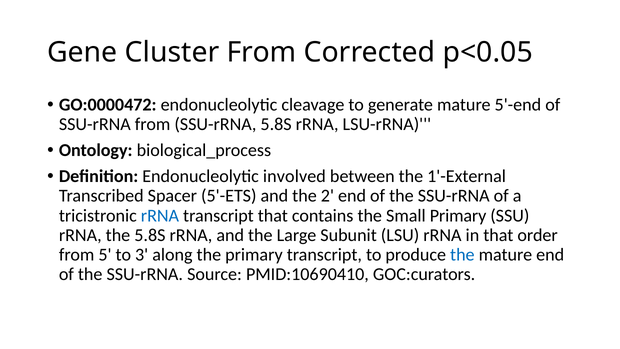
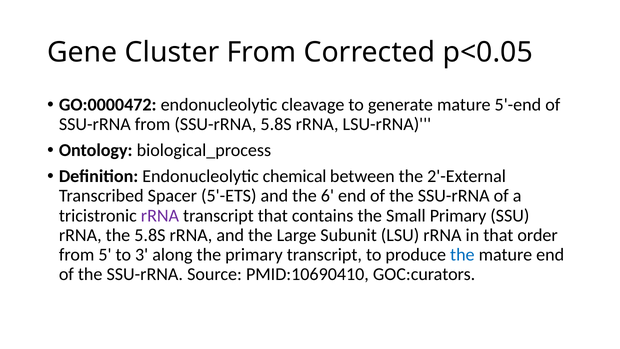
involved: involved -> chemical
1'-External: 1'-External -> 2'-External
2: 2 -> 6
rRNA at (160, 215) colour: blue -> purple
